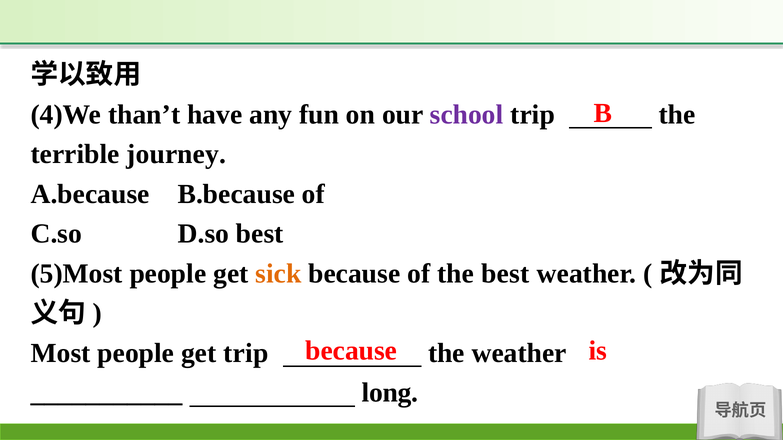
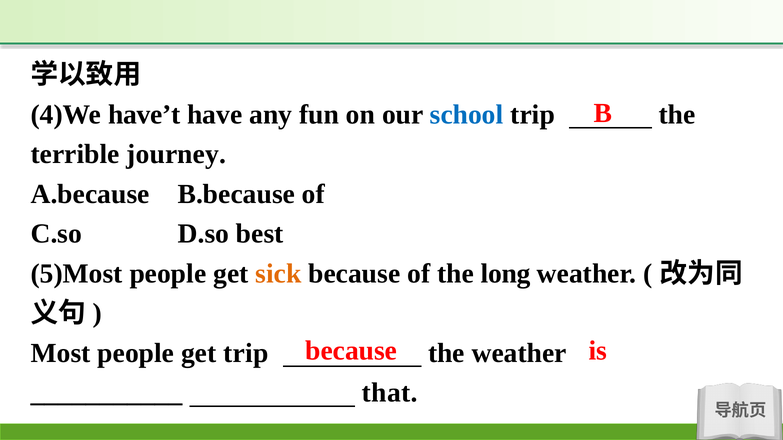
than’t: than’t -> have’t
school colour: purple -> blue
the best: best -> long
long: long -> that
